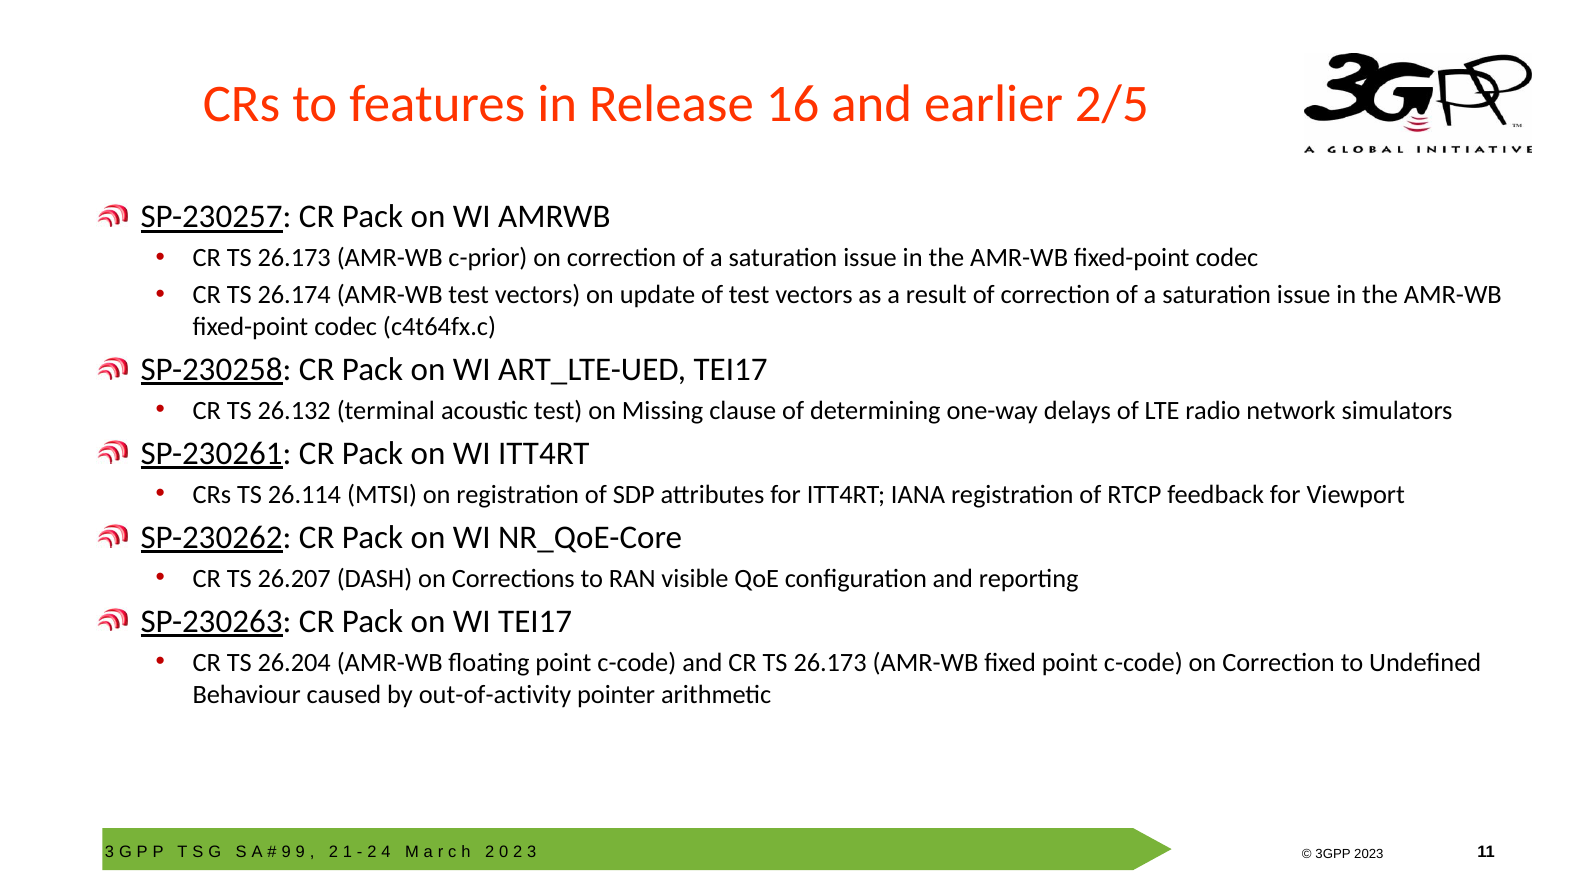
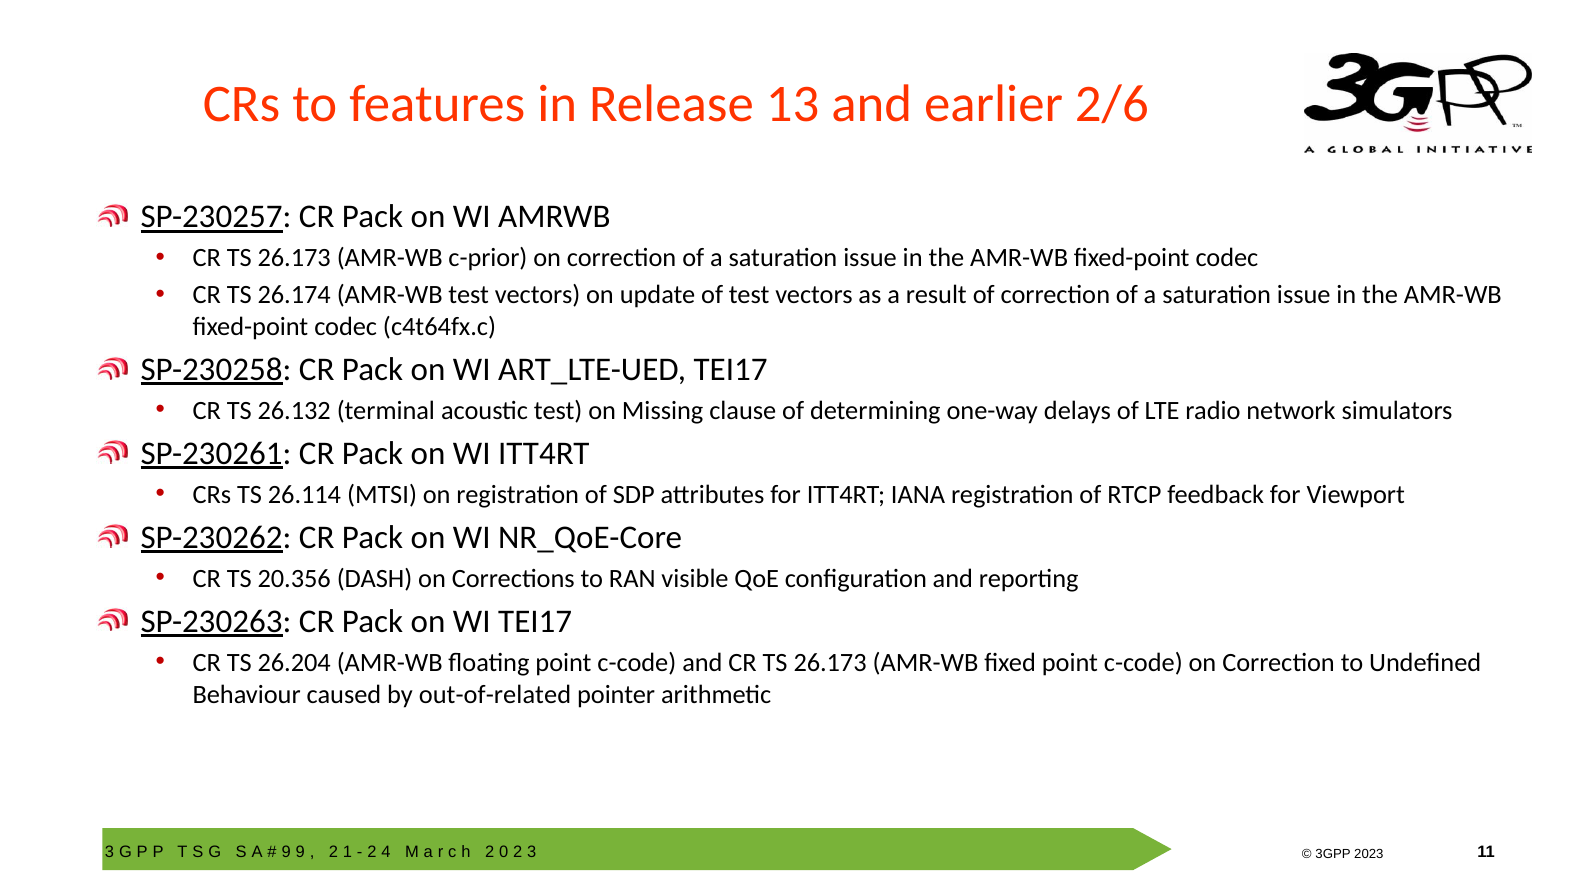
16: 16 -> 13
2/5: 2/5 -> 2/6
26.207: 26.207 -> 20.356
out-of-activity: out-of-activity -> out-of-related
